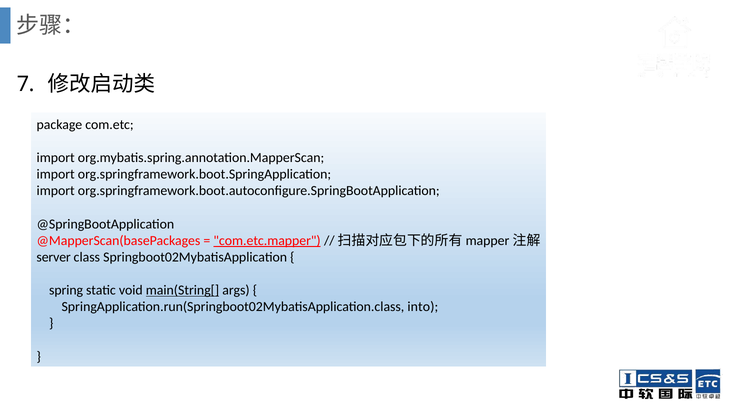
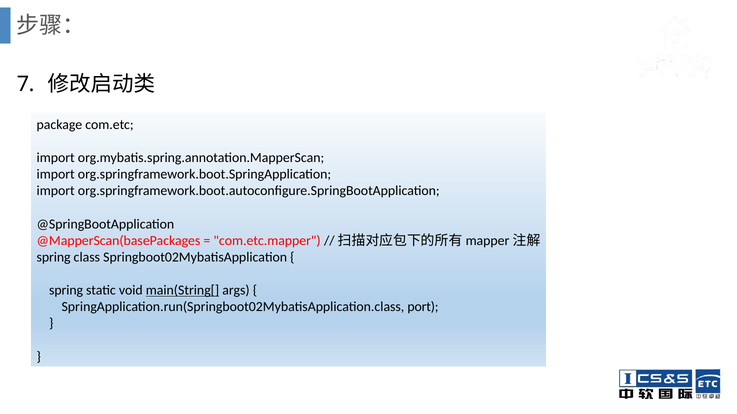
com.etc.mapper underline: present -> none
server at (54, 258): server -> spring
into: into -> port
